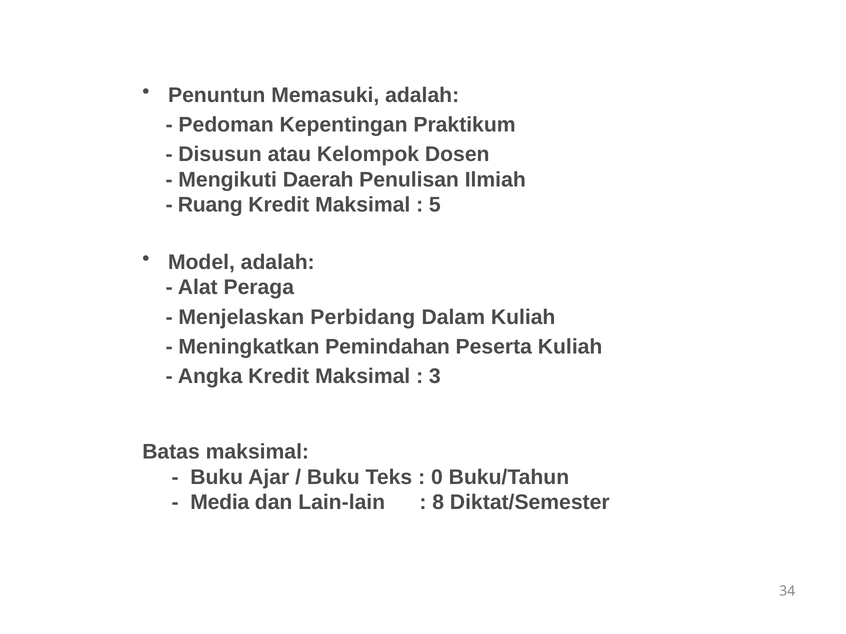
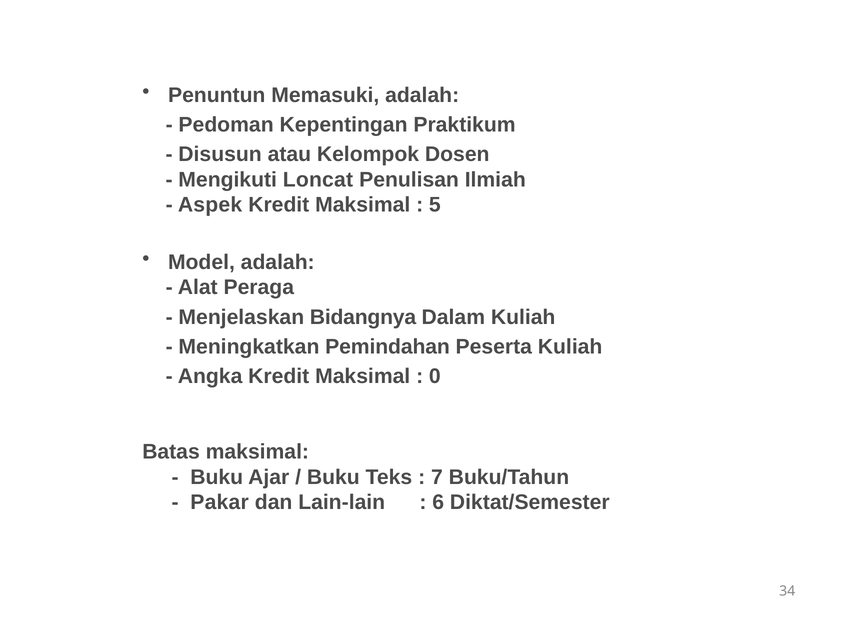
Daerah: Daerah -> Loncat
Ruang: Ruang -> Aspek
Perbidang: Perbidang -> Bidangnya
3: 3 -> 0
0: 0 -> 7
Media: Media -> Pakar
8: 8 -> 6
